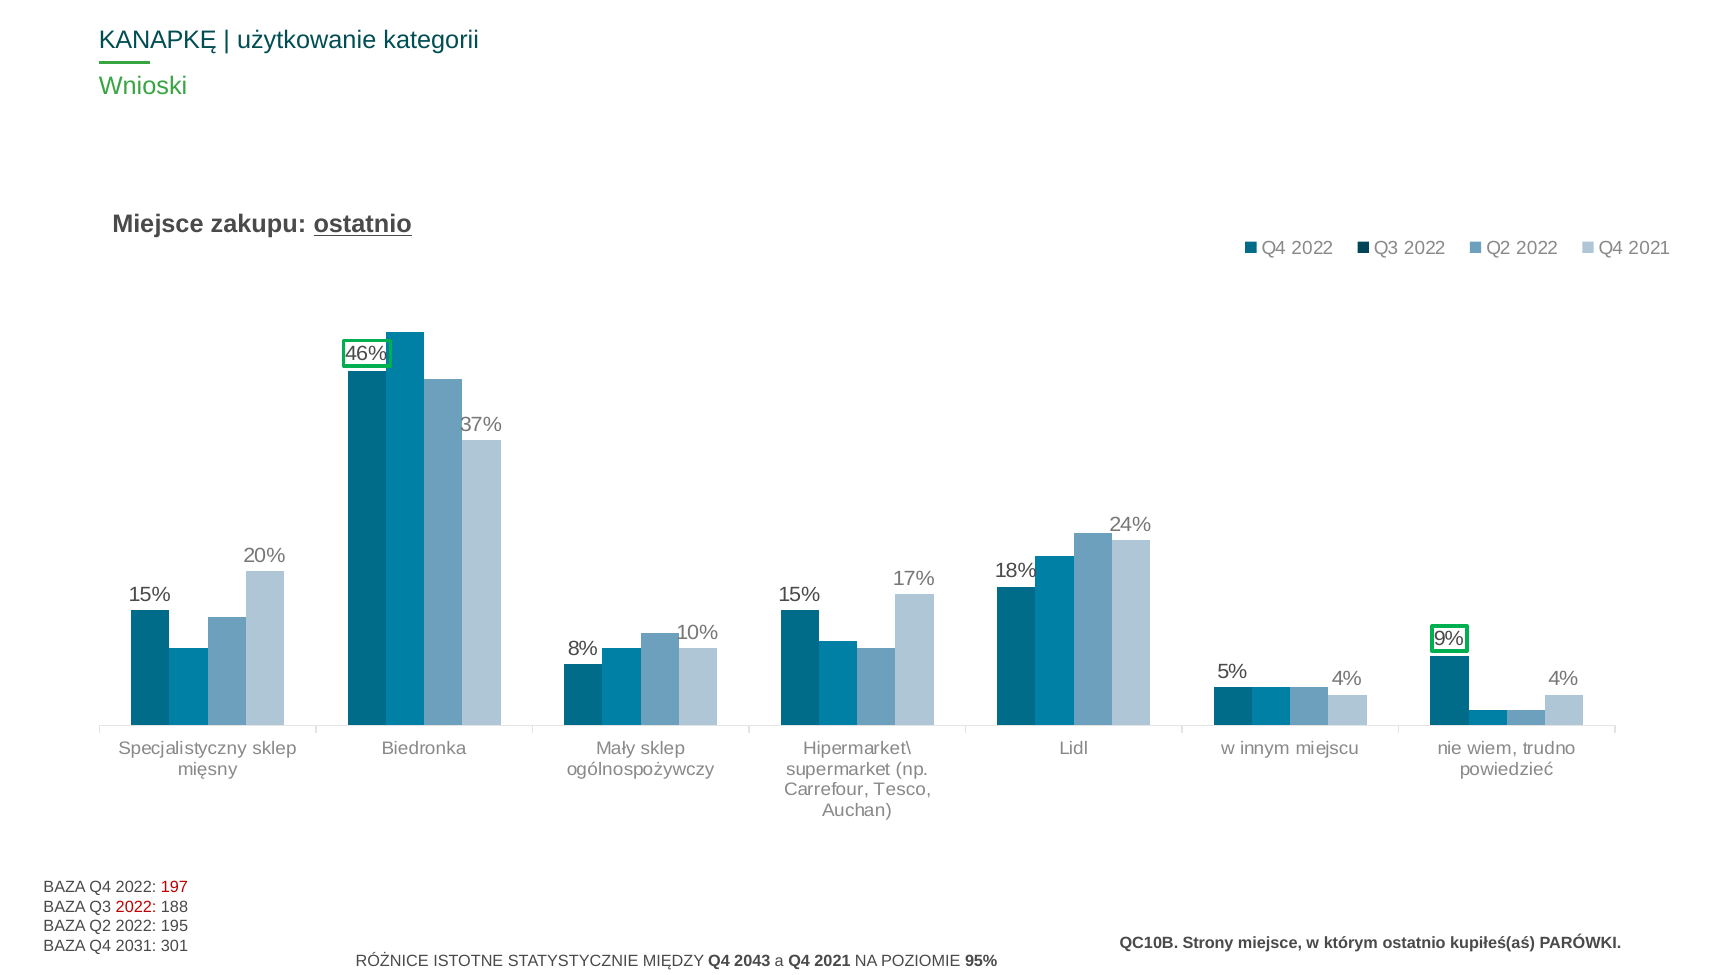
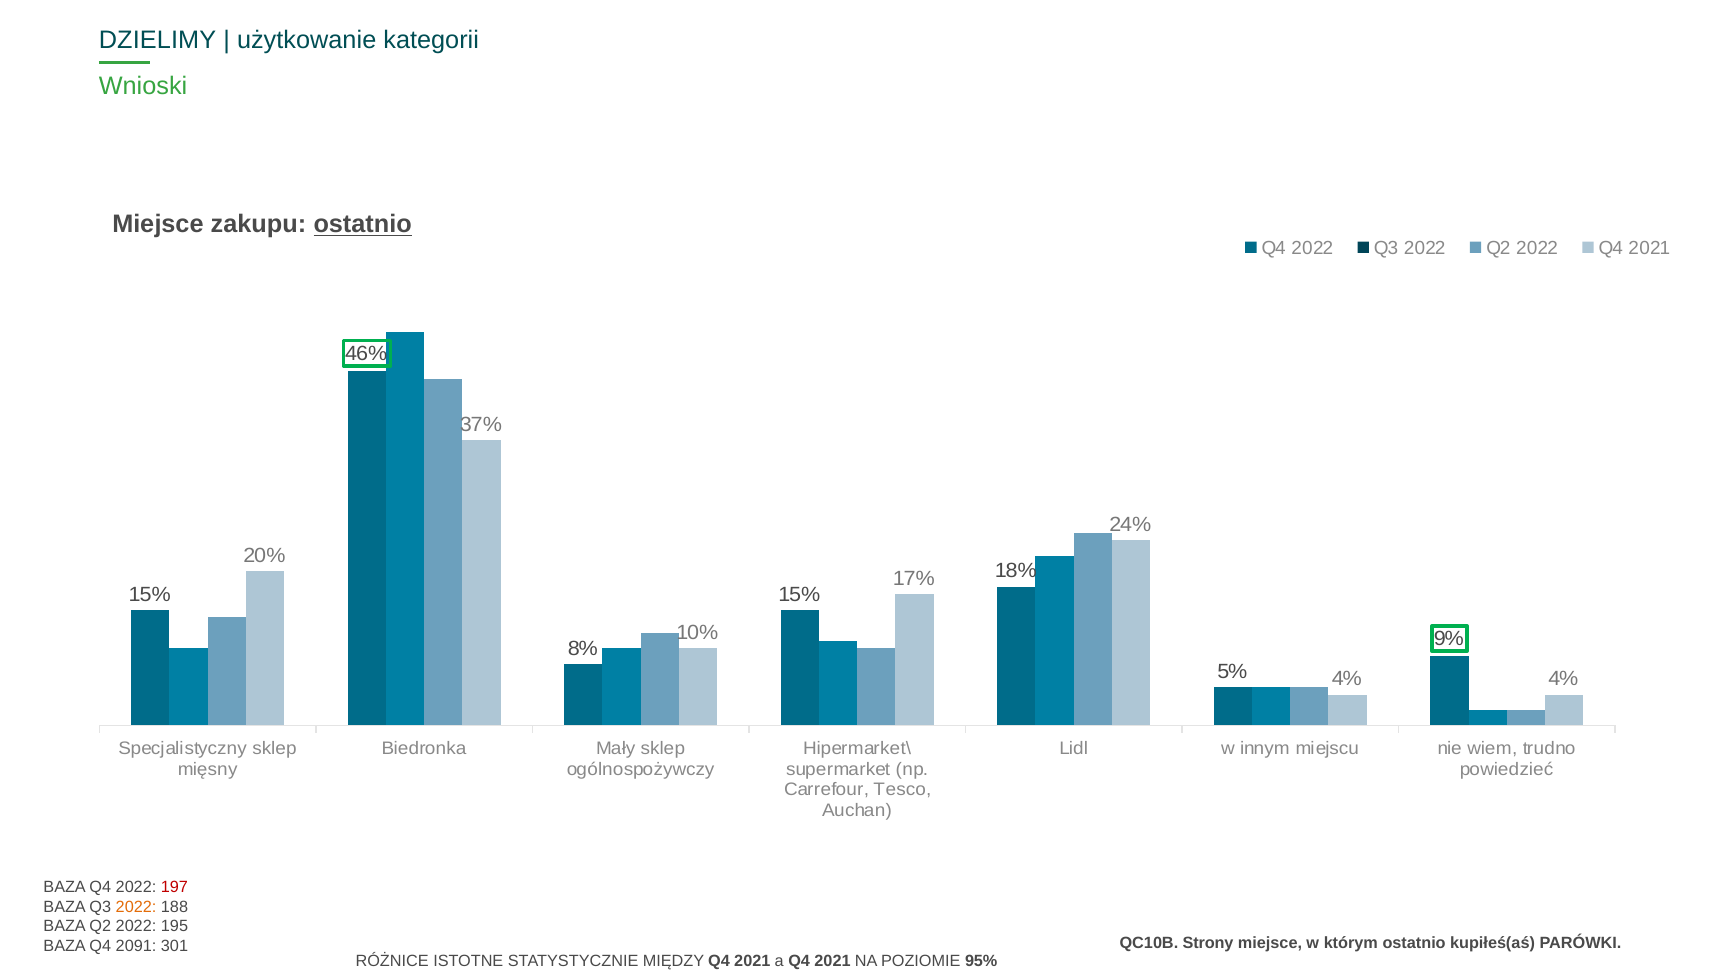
KANAPKĘ: KANAPKĘ -> DZIELIMY
2022 at (136, 907) colour: red -> orange
2031: 2031 -> 2091
MIĘDZY Q4 2043: 2043 -> 2021
